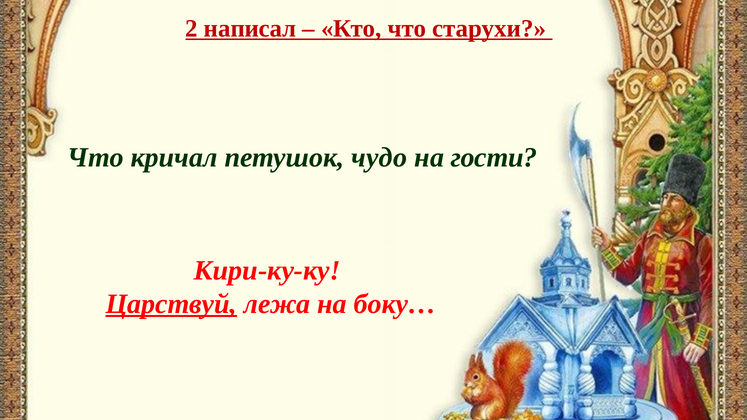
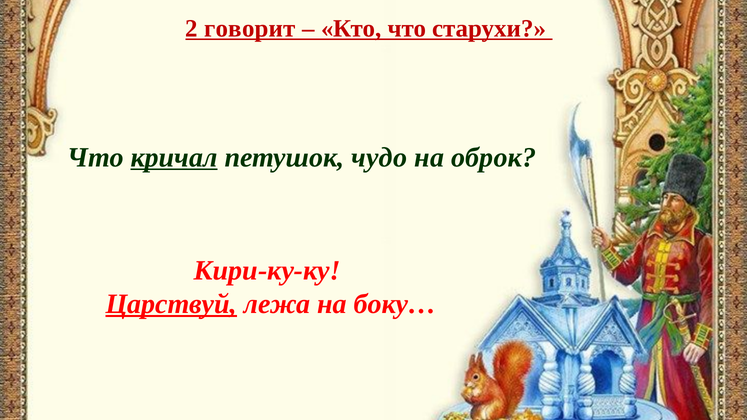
написал: написал -> говорит
кричал underline: none -> present
гости: гости -> оброк
